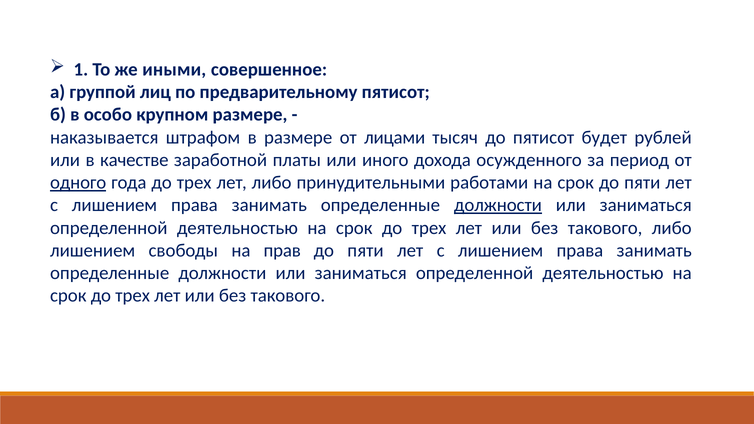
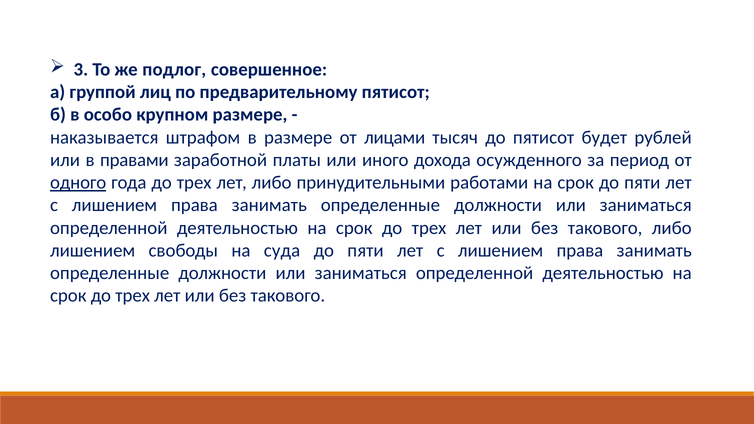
1: 1 -> 3
иными: иными -> подлог
качестве: качестве -> правами
должности at (498, 205) underline: present -> none
прав: прав -> суда
